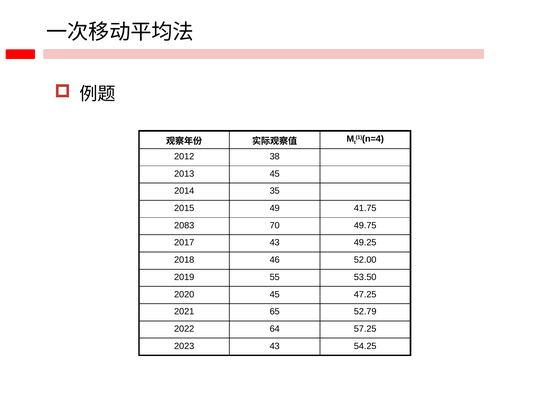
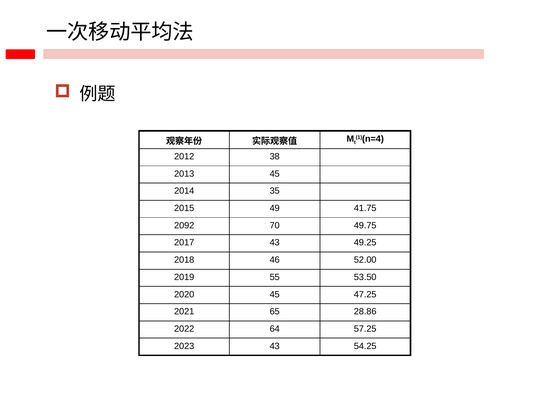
2083: 2083 -> 2092
52.79: 52.79 -> 28.86
